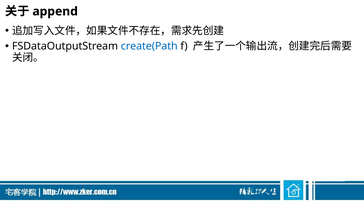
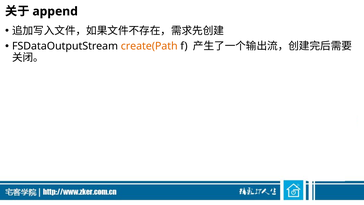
create(Path colour: blue -> orange
